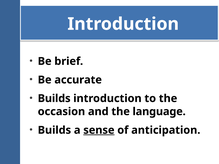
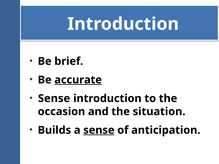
accurate underline: none -> present
Builds at (54, 99): Builds -> Sense
language: language -> situation
